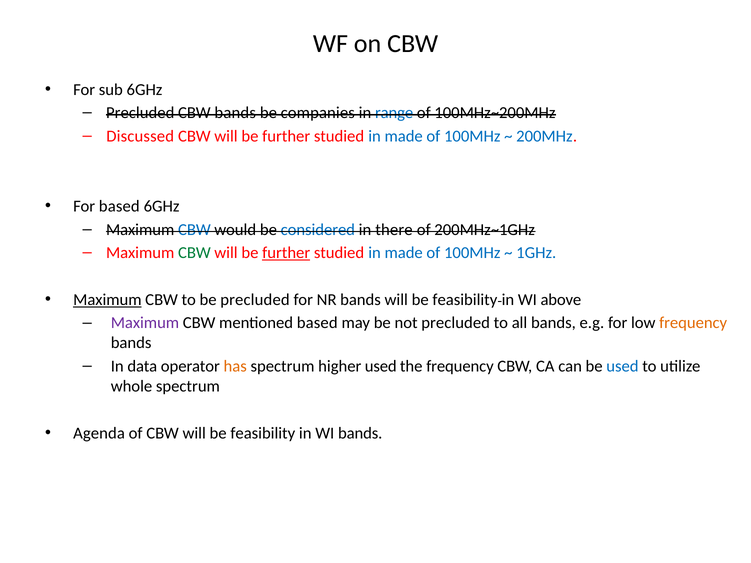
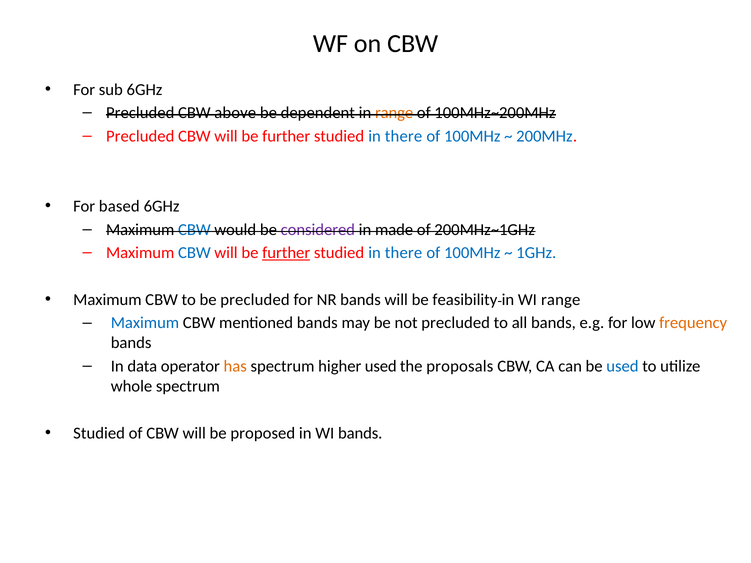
CBW bands: bands -> above
companies: companies -> dependent
range at (394, 113) colour: blue -> orange
Discussed at (140, 136): Discussed -> Precluded
made at (404, 136): made -> there
considered colour: blue -> purple
there: there -> made
CBW at (194, 253) colour: green -> blue
made at (404, 253): made -> there
Maximum at (107, 300) underline: present -> none
WI above: above -> range
Maximum at (145, 323) colour: purple -> blue
mentioned based: based -> bands
the frequency: frequency -> proposals
Agenda at (99, 433): Agenda -> Studied
CBW will be feasibility: feasibility -> proposed
